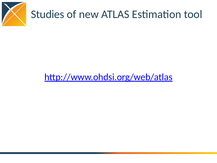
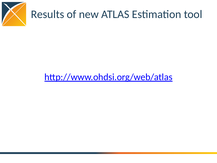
Studies: Studies -> Results
